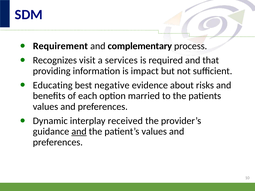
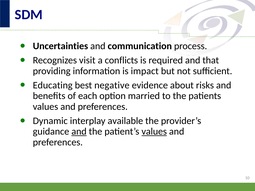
Requirement: Requirement -> Uncertainties
complementary: complementary -> communication
services: services -> conflicts
received: received -> available
values at (154, 132) underline: none -> present
